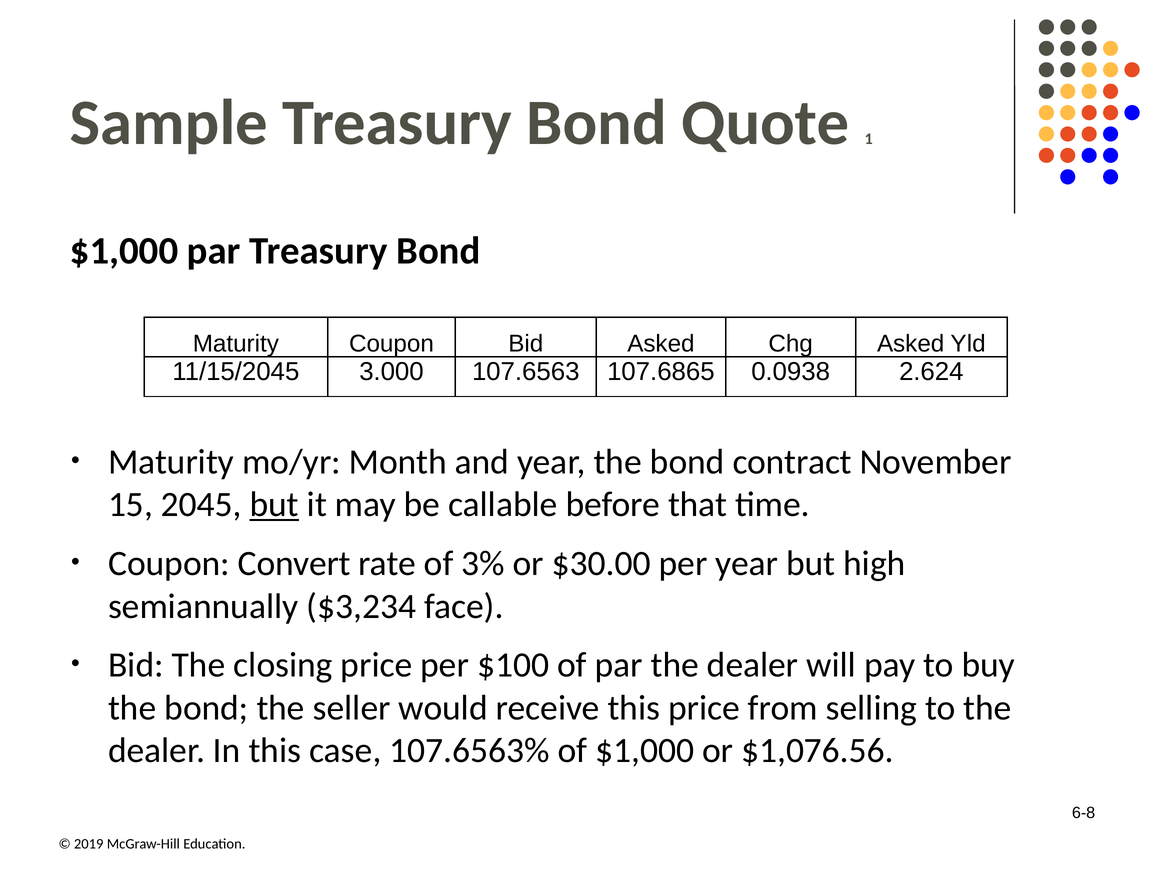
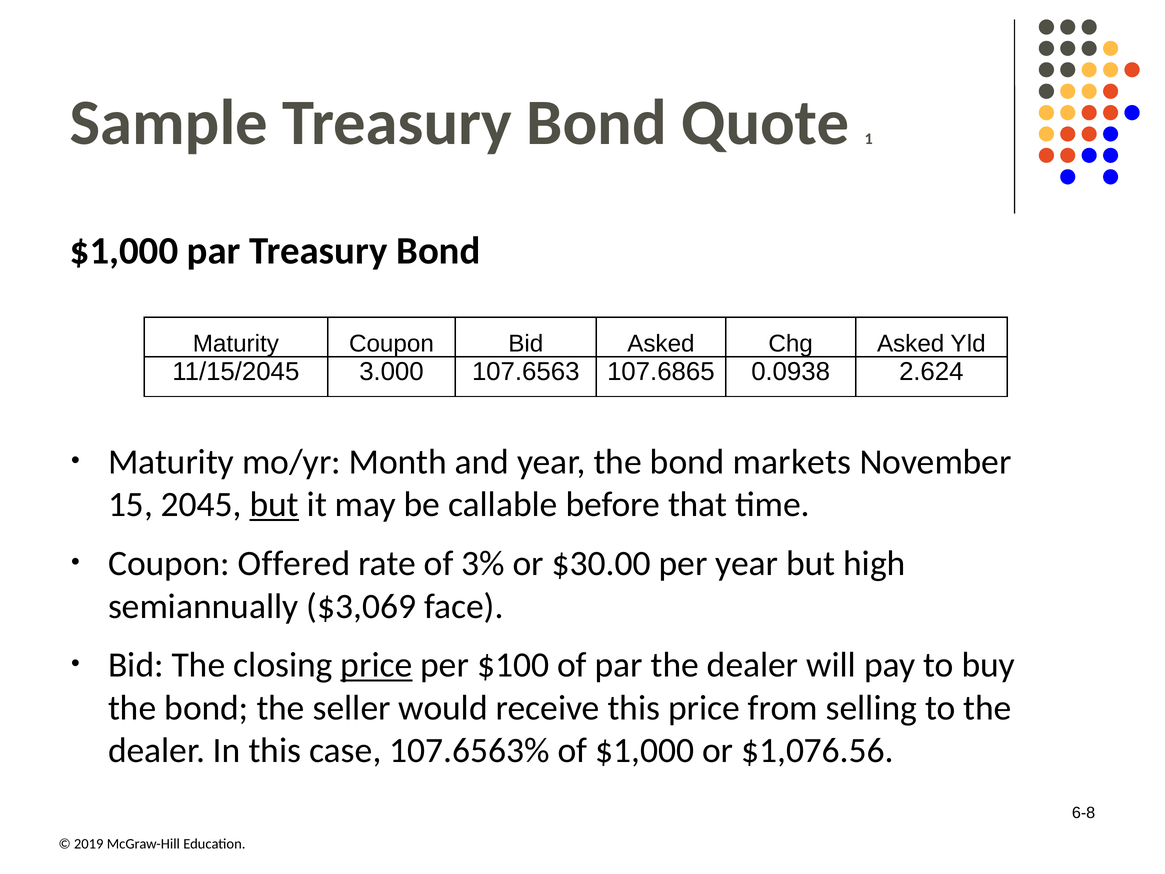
contract: contract -> markets
Convert: Convert -> Offered
$3,234: $3,234 -> $3,069
price at (376, 665) underline: none -> present
